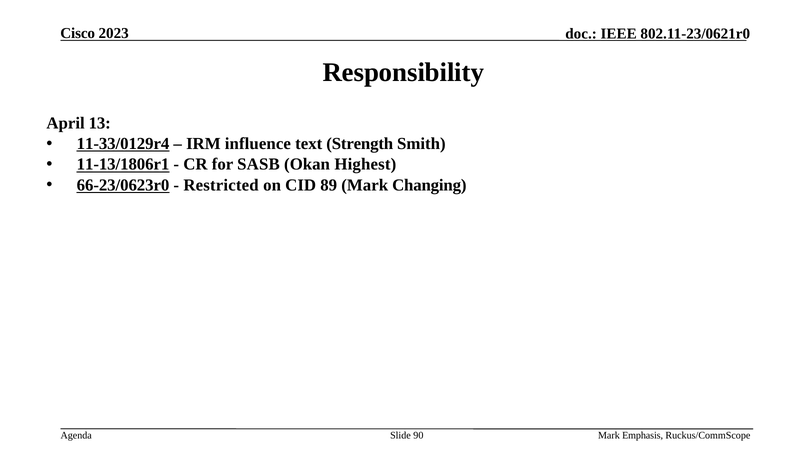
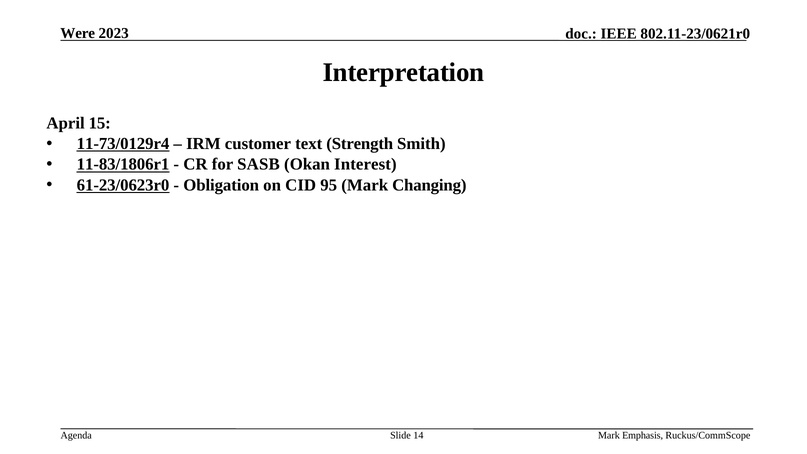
Cisco: Cisco -> Were
Responsibility: Responsibility -> Interpretation
13: 13 -> 15
11-33/0129r4: 11-33/0129r4 -> 11-73/0129r4
influence: influence -> customer
11-13/1806r1: 11-13/1806r1 -> 11-83/1806r1
Highest: Highest -> Interest
66-23/0623r0: 66-23/0623r0 -> 61-23/0623r0
Restricted: Restricted -> Obligation
89: 89 -> 95
90: 90 -> 14
